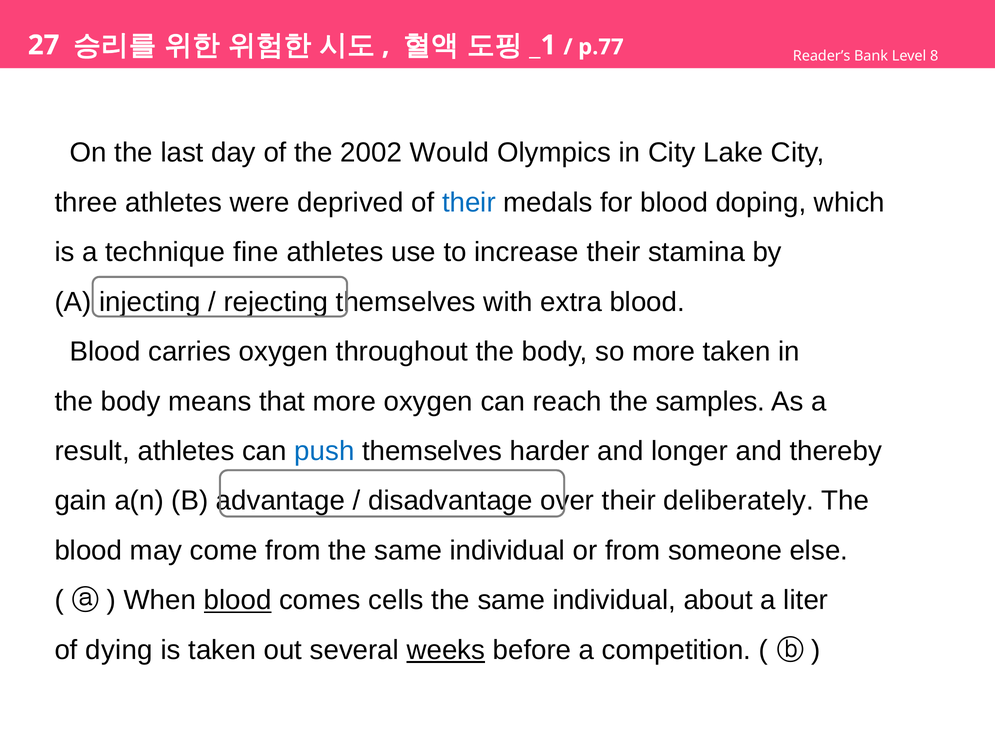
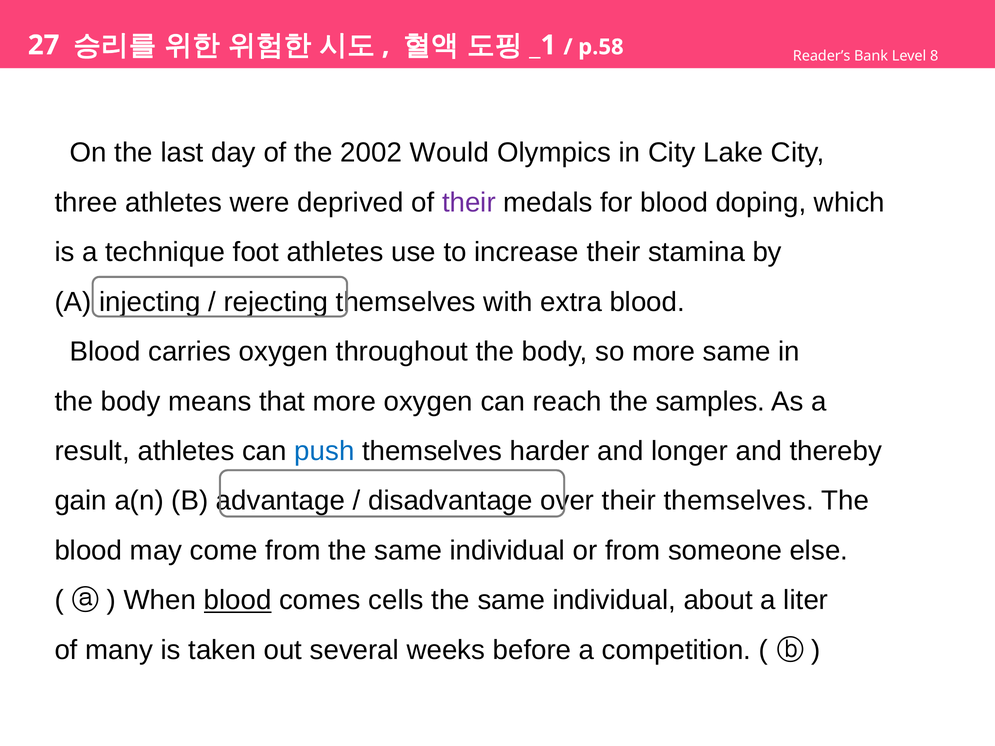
p.77: p.77 -> p.58
their at (469, 203) colour: blue -> purple
fine: fine -> foot
more taken: taken -> same
their deliberately: deliberately -> themselves
dying: dying -> many
weeks underline: present -> none
